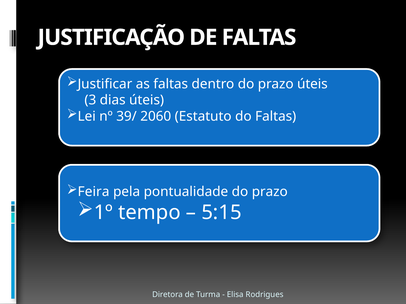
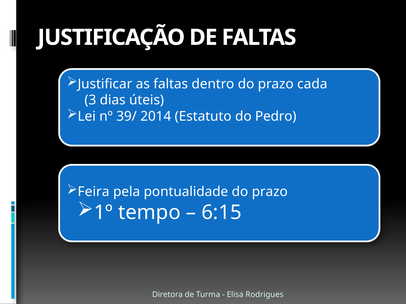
prazo úteis: úteis -> cada
2060: 2060 -> 2014
do Faltas: Faltas -> Pedro
5:15: 5:15 -> 6:15
